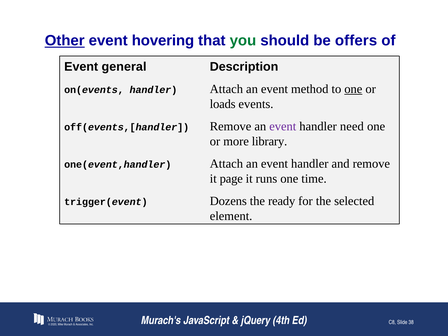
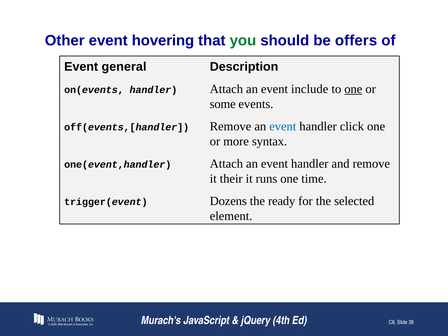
Other underline: present -> none
method: method -> include
loads: loads -> some
event at (283, 126) colour: purple -> blue
need: need -> click
library: library -> syntax
page: page -> their
